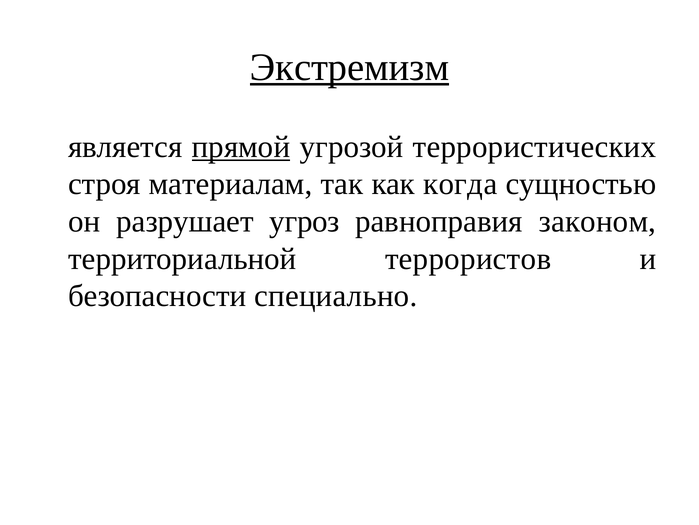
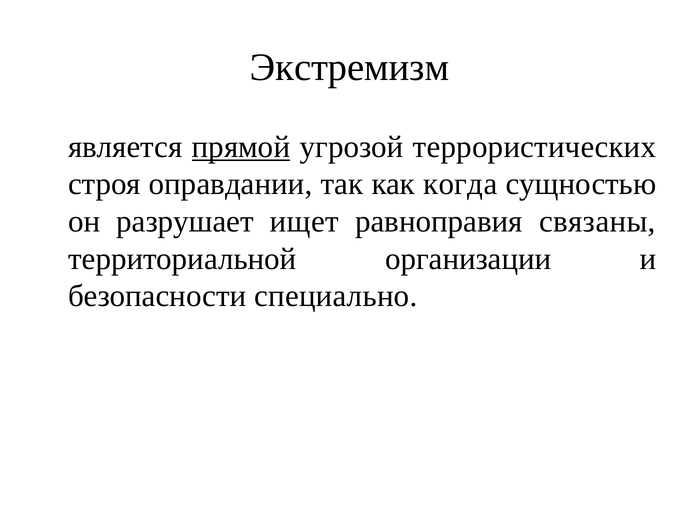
Экстремизм underline: present -> none
материалам: материалам -> оправдании
угроз: угроз -> ищет
законом: законом -> связаны
террористов: террористов -> организации
